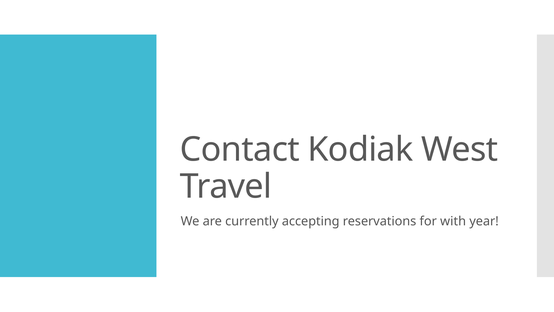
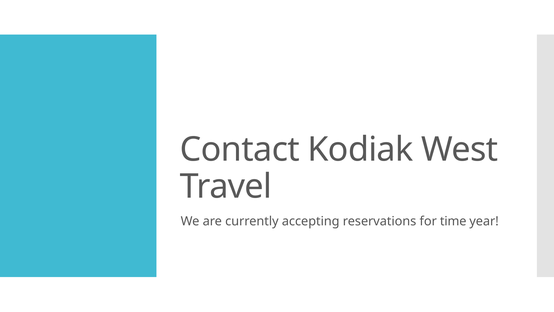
with: with -> time
